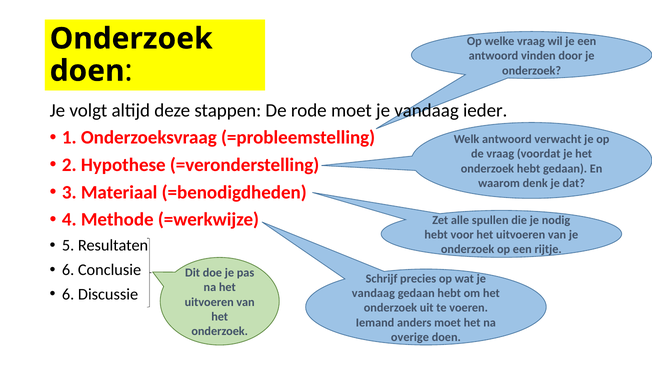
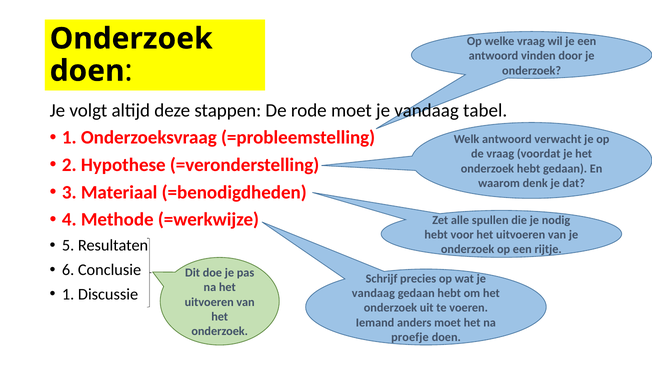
ieder: ieder -> tabel
6 at (68, 294): 6 -> 1
overige: overige -> proefje
